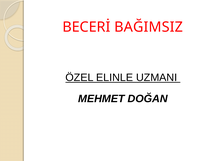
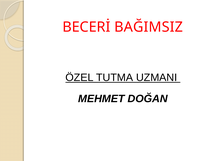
ELINLE: ELINLE -> TUTMA
